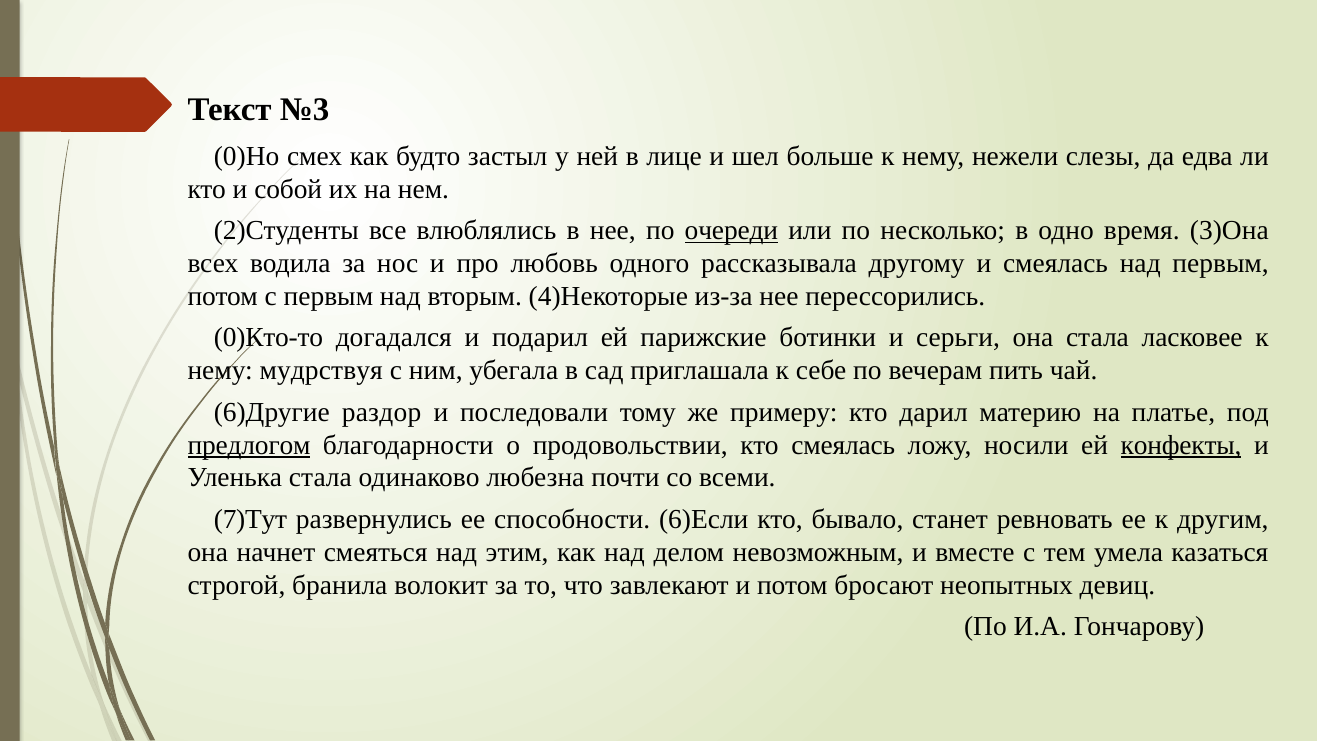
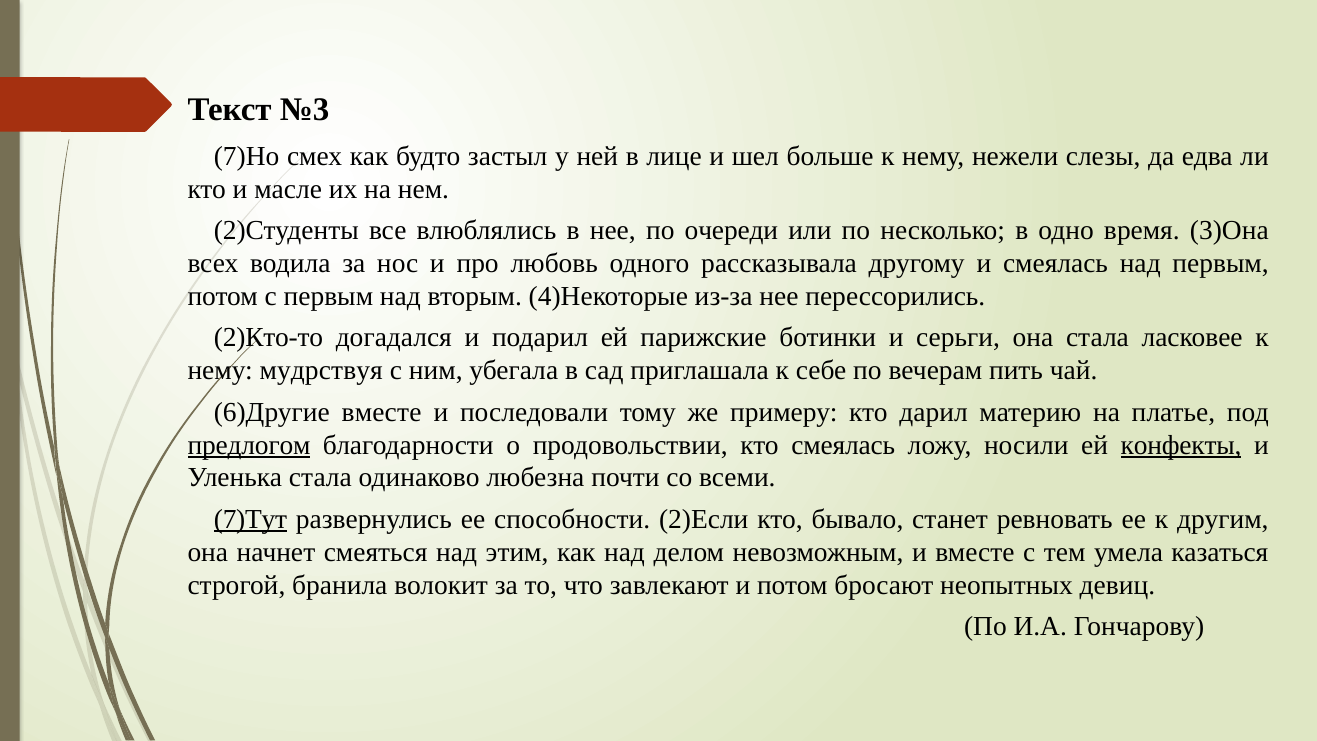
0)Но: 0)Но -> 7)Но
собой: собой -> масле
очереди underline: present -> none
0)Кто-то: 0)Кто-то -> 2)Кто-то
6)Другие раздор: раздор -> вместе
7)Тут underline: none -> present
6)Если: 6)Если -> 2)Если
